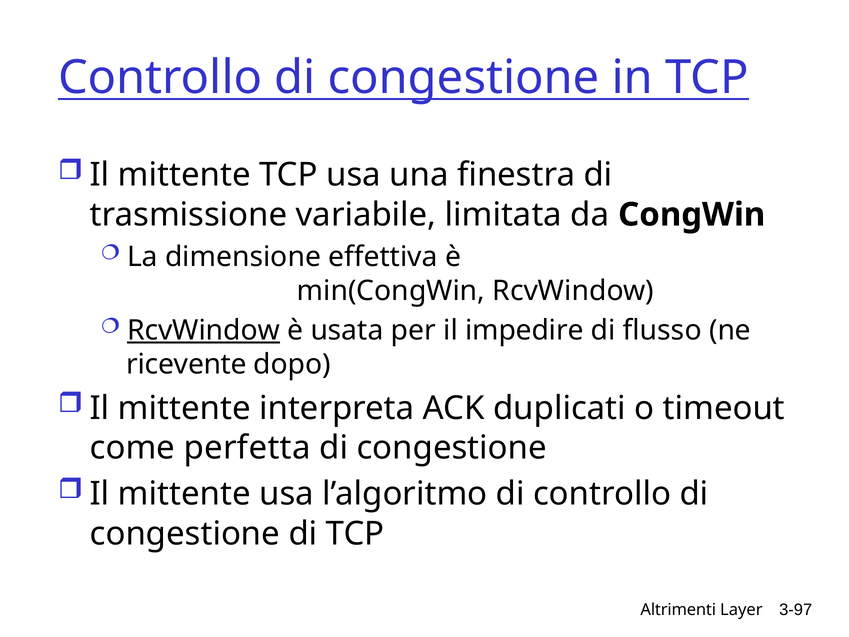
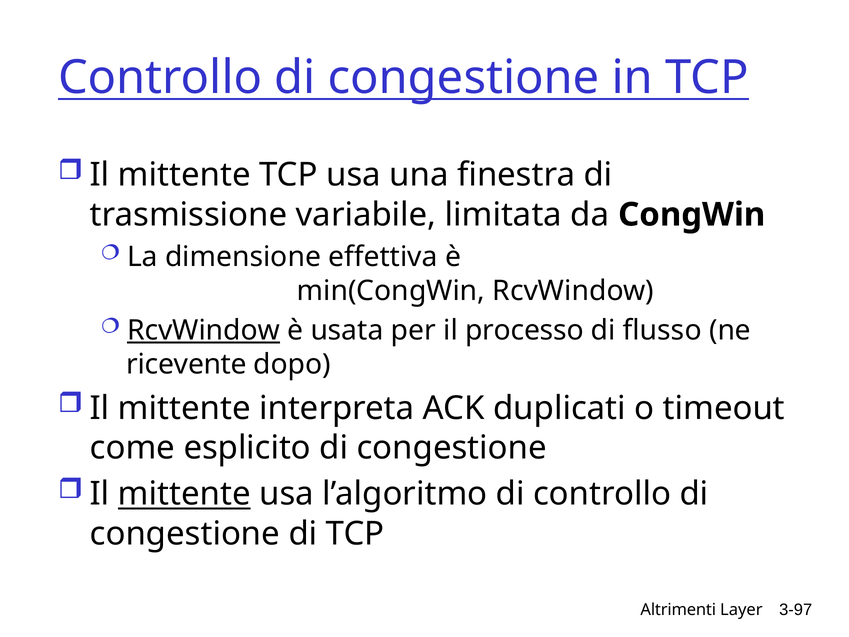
impedire: impedire -> processo
perfetta: perfetta -> esplicito
mittente at (184, 494) underline: none -> present
